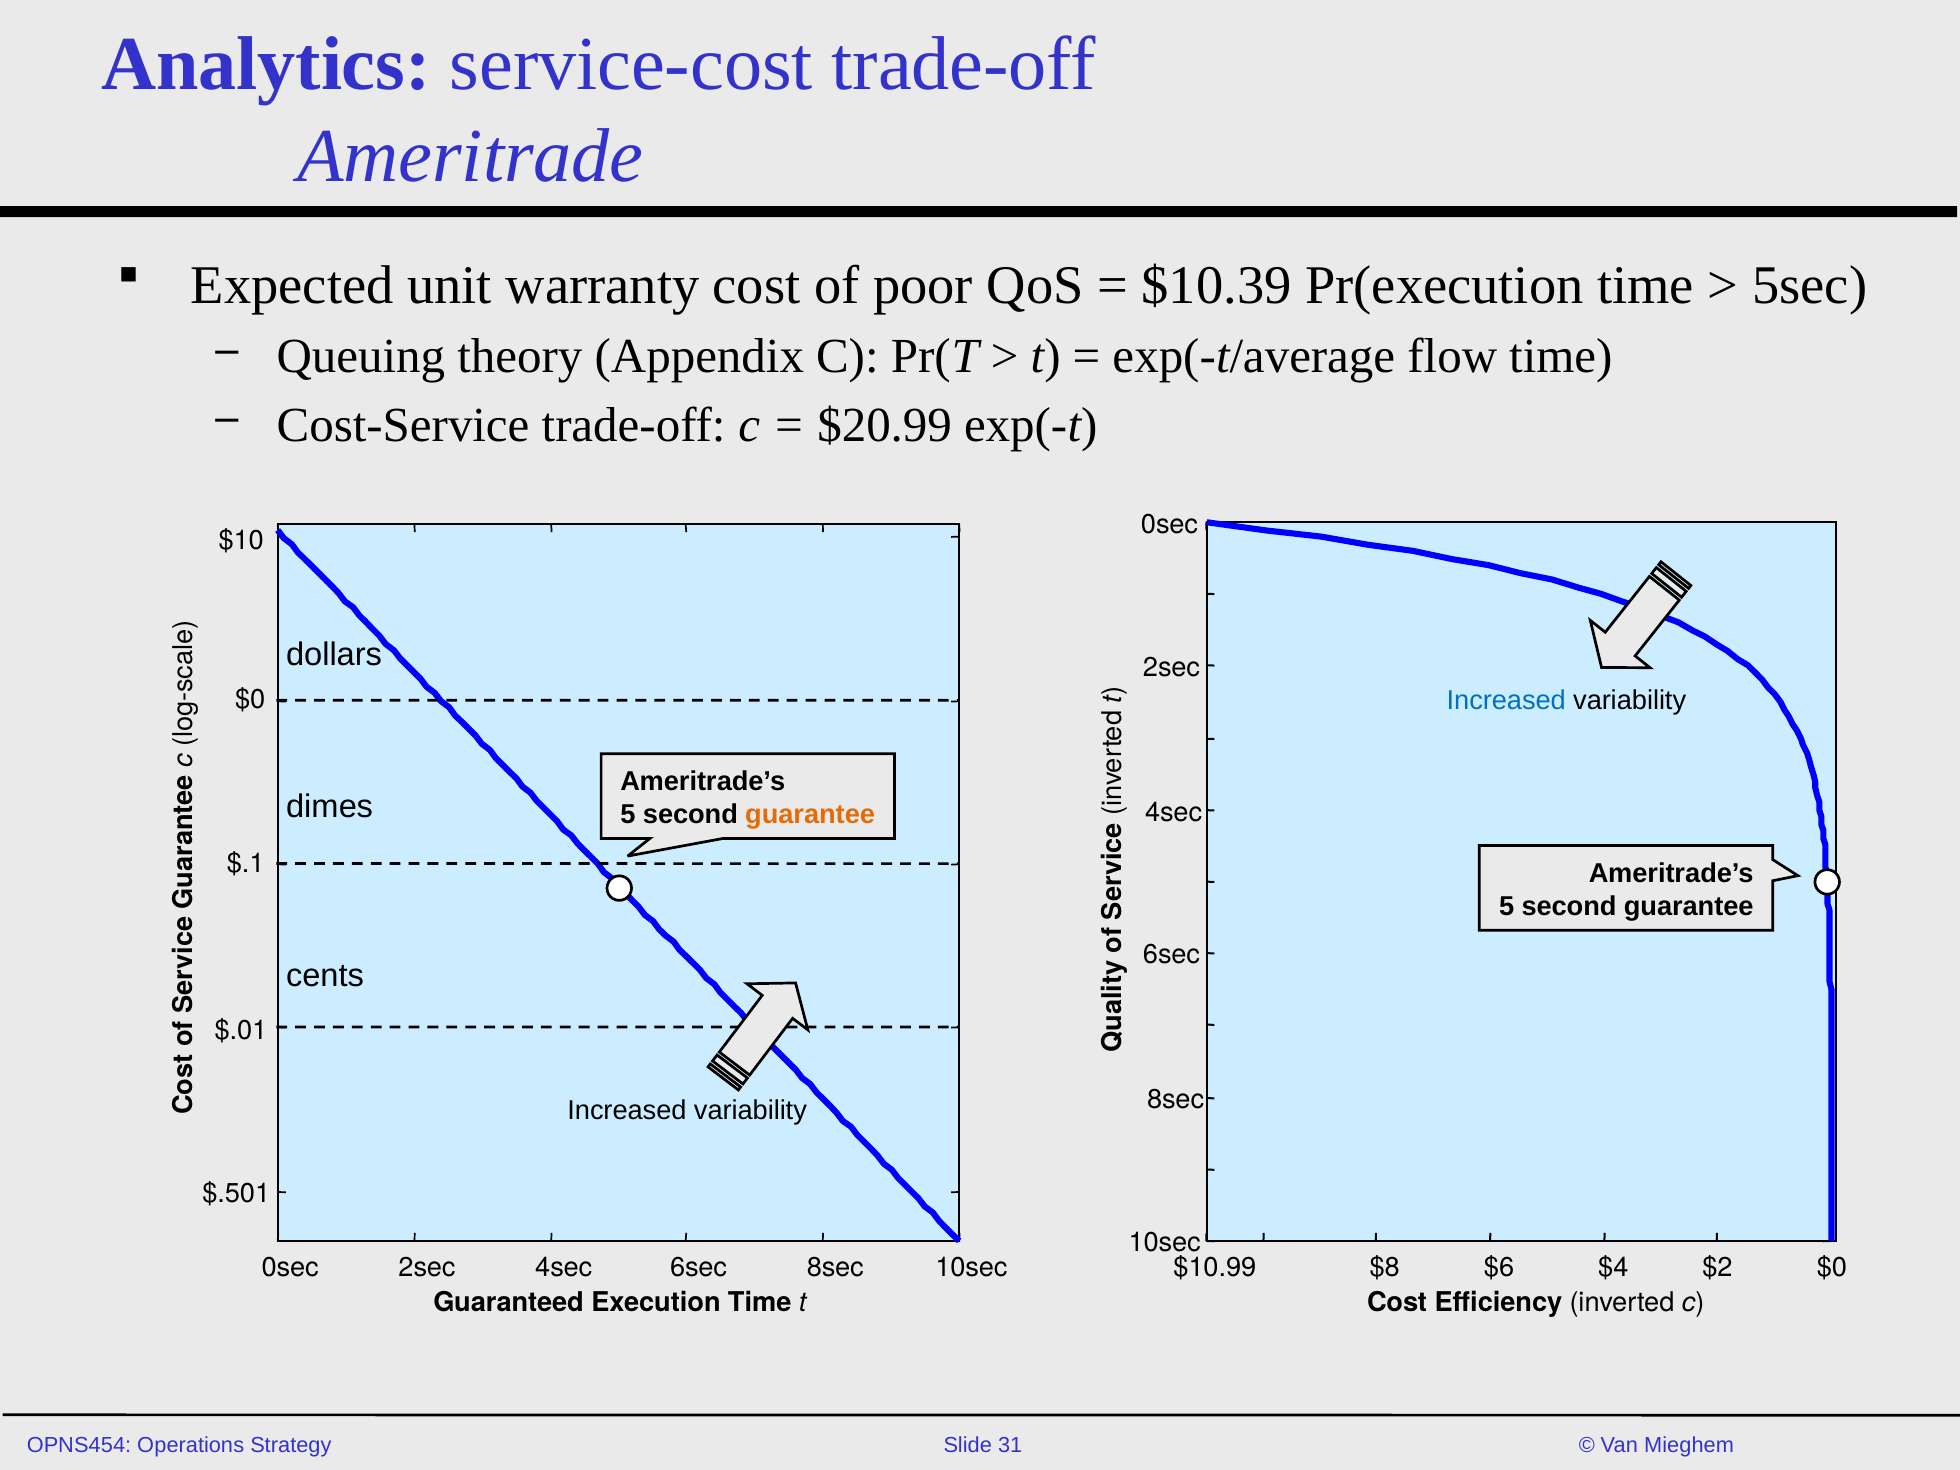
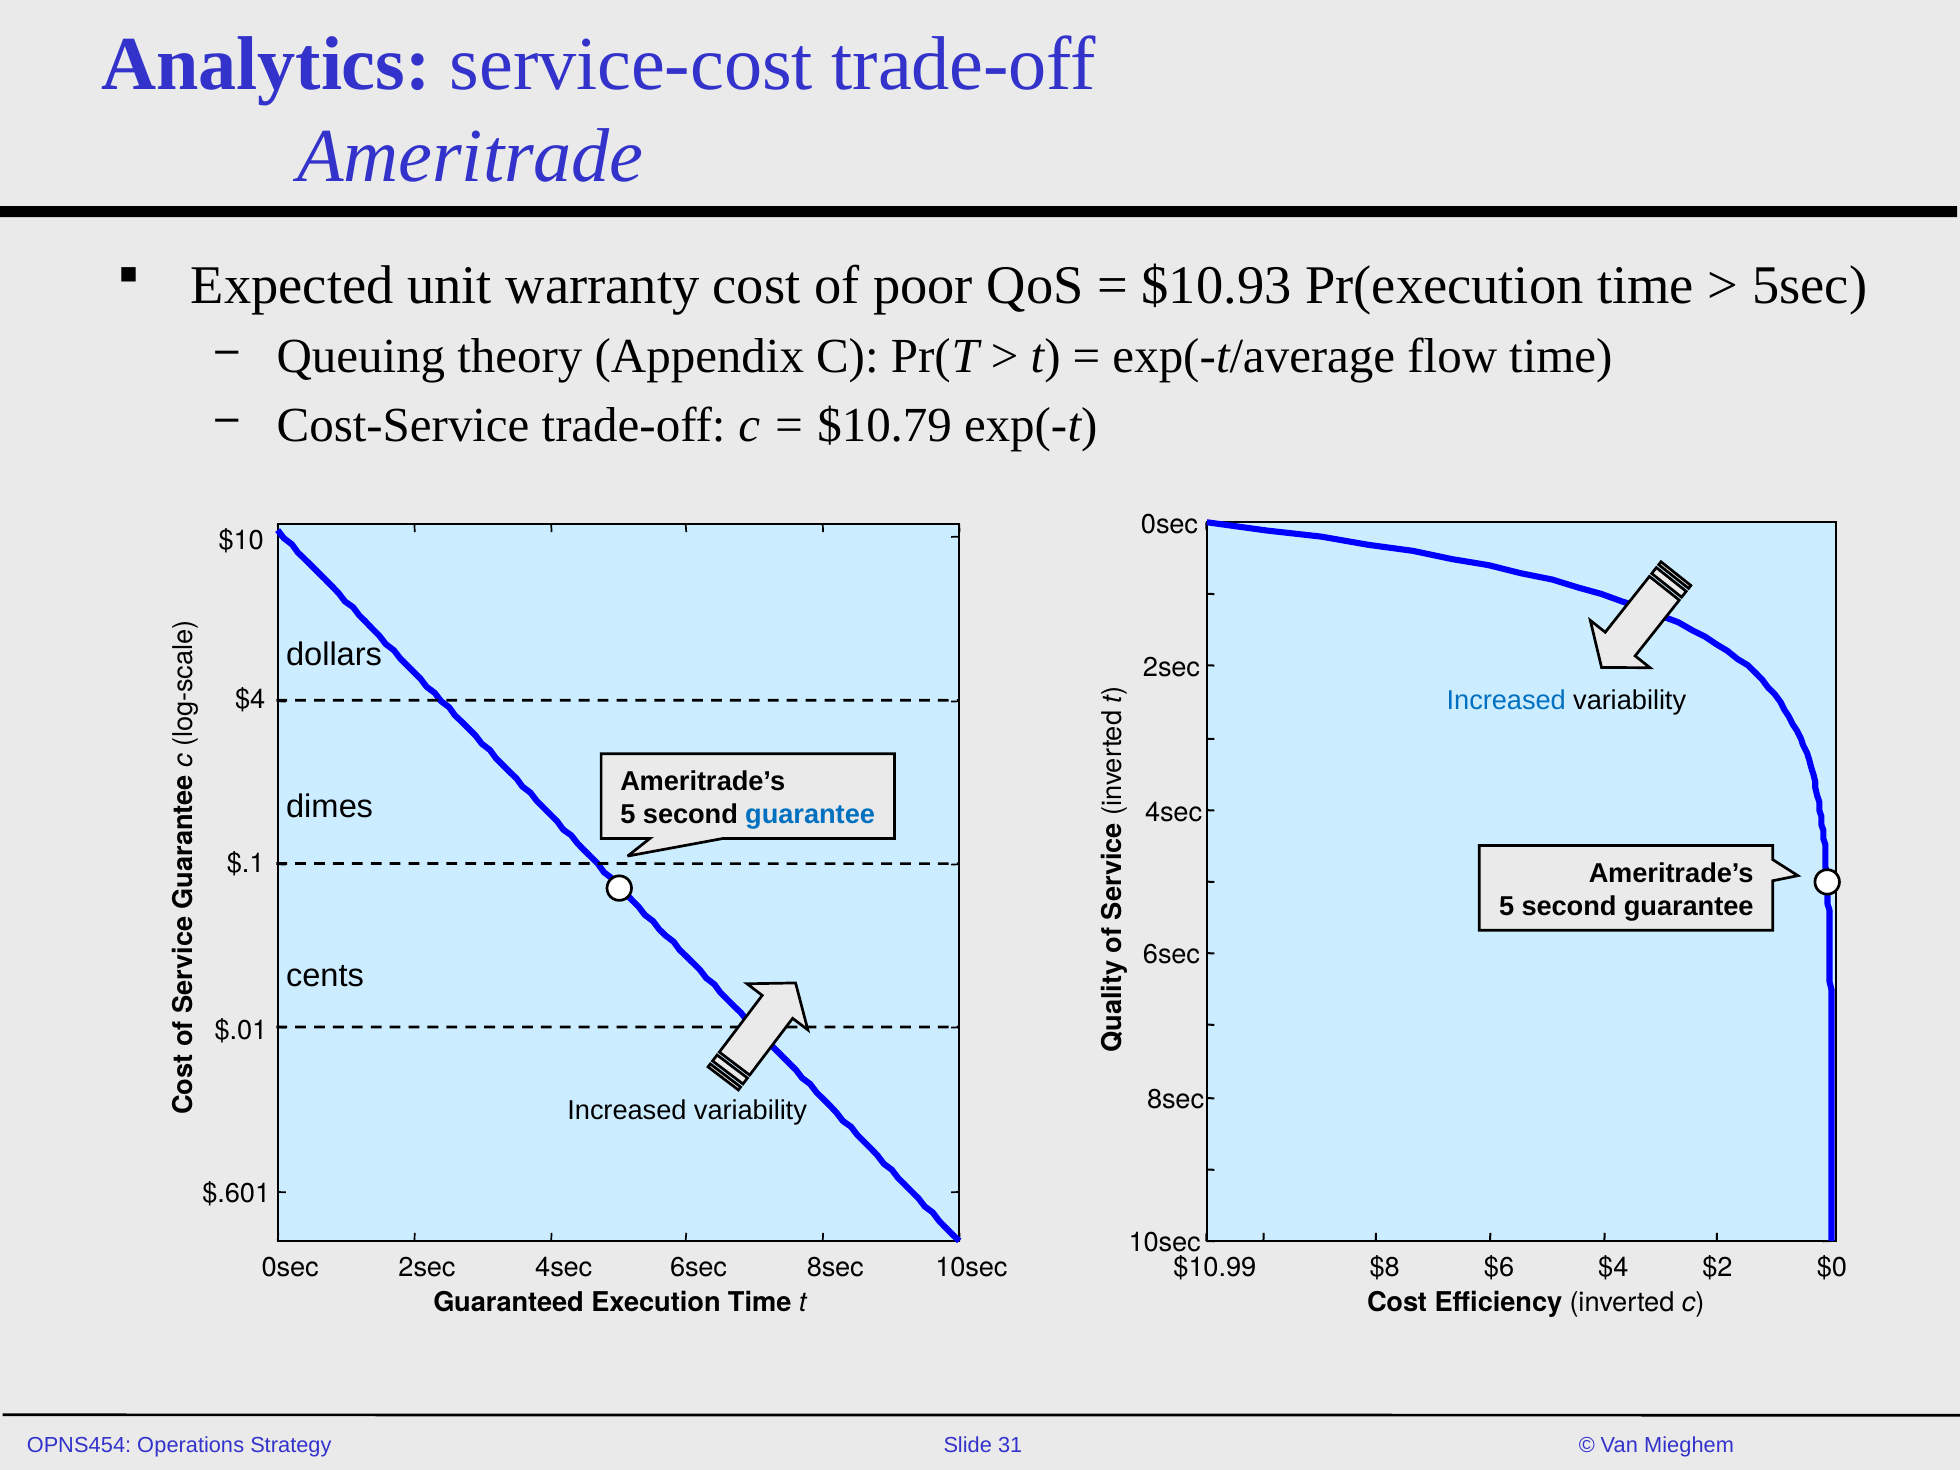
$10.39: $10.39 -> $10.93
$20.99: $20.99 -> $10.79
$0 at (250, 700): $0 -> $4
guarantee at (810, 814) colour: orange -> blue
$.501: $.501 -> $.601
